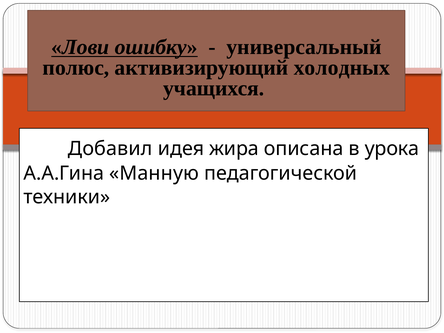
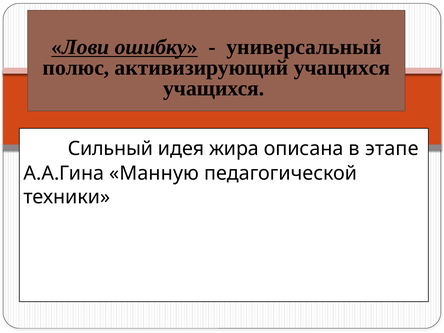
активизирующий холодных: холодных -> учащихся
Добавил: Добавил -> Сильный
урока: урока -> этапе
